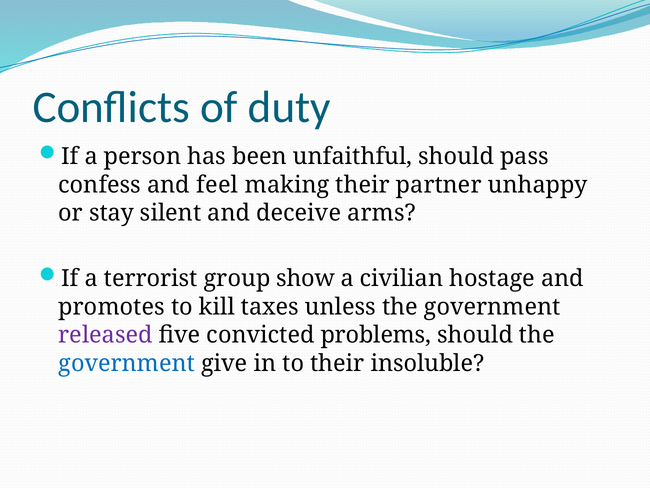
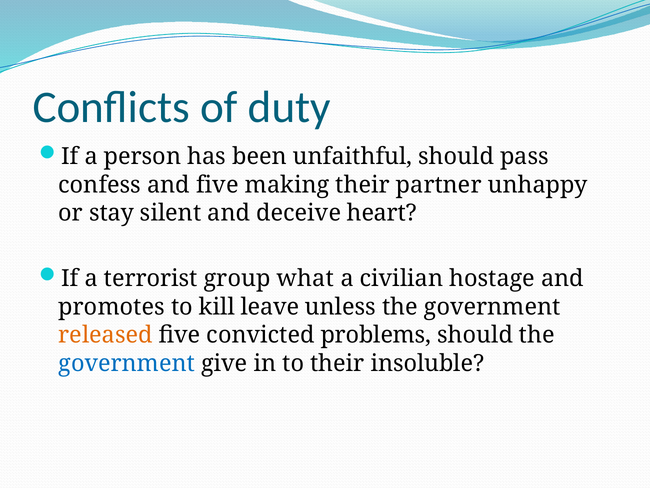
and feel: feel -> five
arms: arms -> heart
show: show -> what
taxes: taxes -> leave
released colour: purple -> orange
